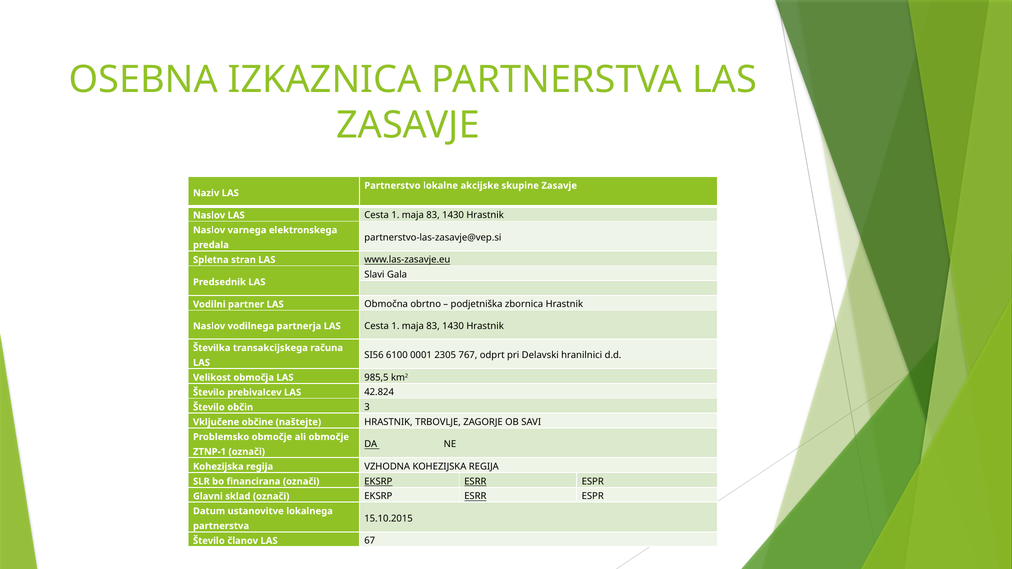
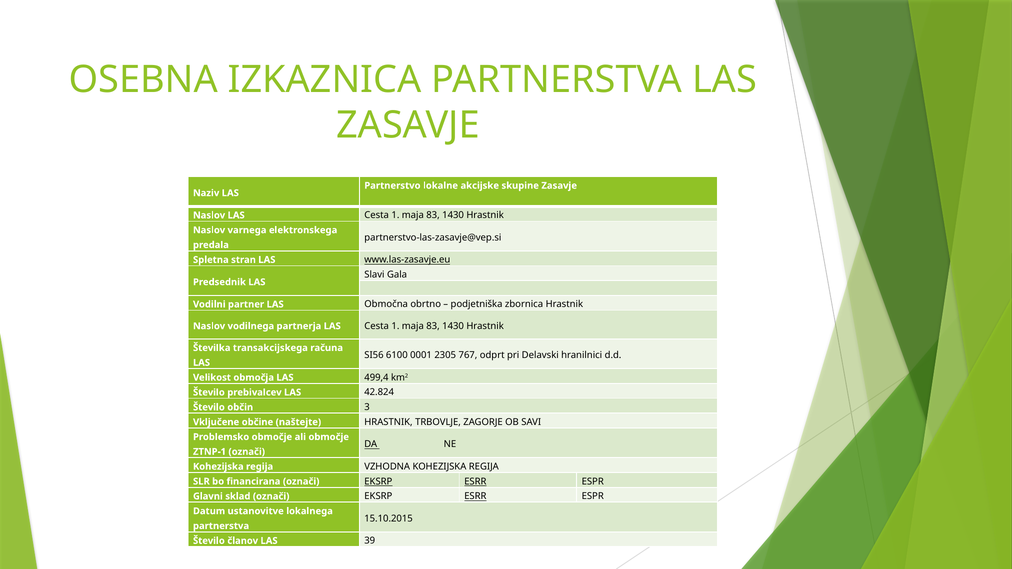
985,5: 985,5 -> 499,4
67: 67 -> 39
